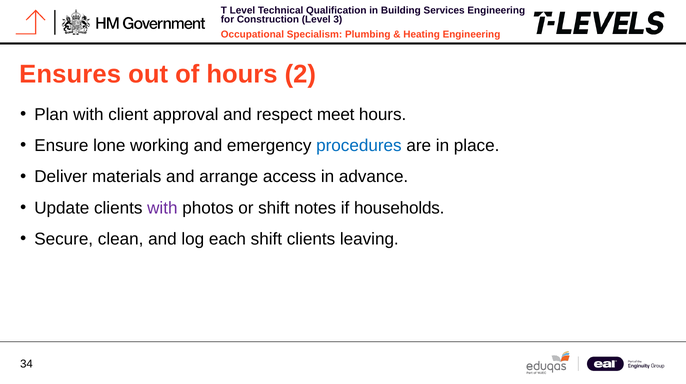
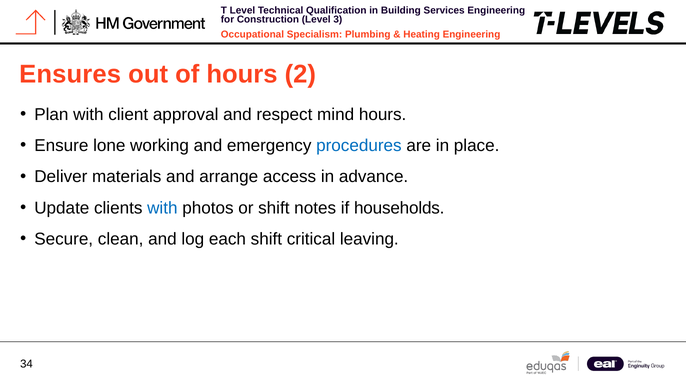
meet: meet -> mind
with at (162, 208) colour: purple -> blue
shift clients: clients -> critical
